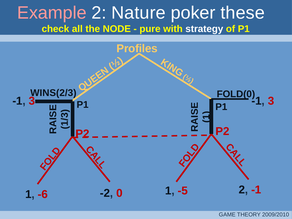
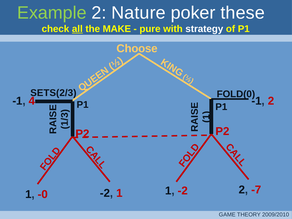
Example colour: pink -> light green
all underline: none -> present
NODE: NODE -> MAKE
Profiles: Profiles -> Choose
WINS(2/3: WINS(2/3 -> SETS(2/3
3 at (32, 101): 3 -> 4
3 at (271, 101): 3 -> 2
-2 0: 0 -> 1
1 -5: -5 -> -2
2 -1: -1 -> -7
-6: -6 -> -0
